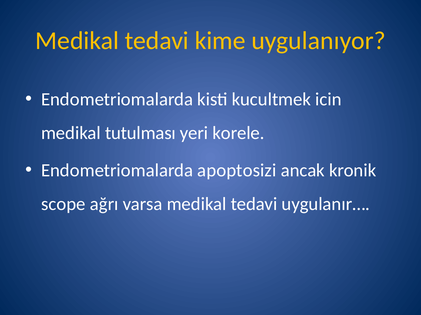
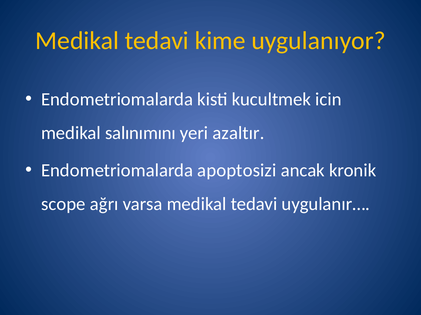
tutulması: tutulması -> salınımını
korele: korele -> azaltır
